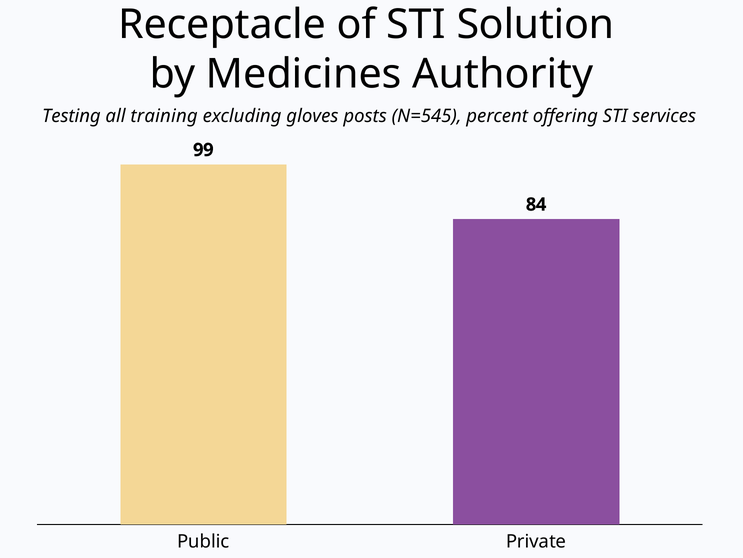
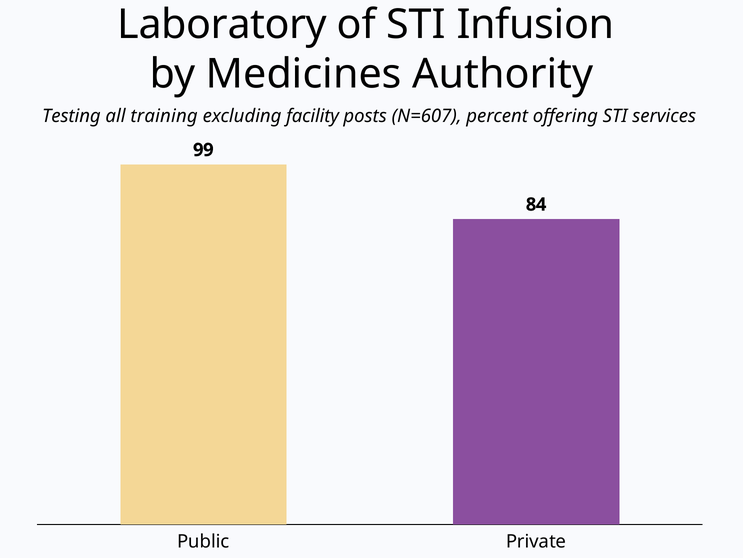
Receptacle: Receptacle -> Laboratory
Solution: Solution -> Infusion
gloves: gloves -> facility
N=545: N=545 -> N=607
